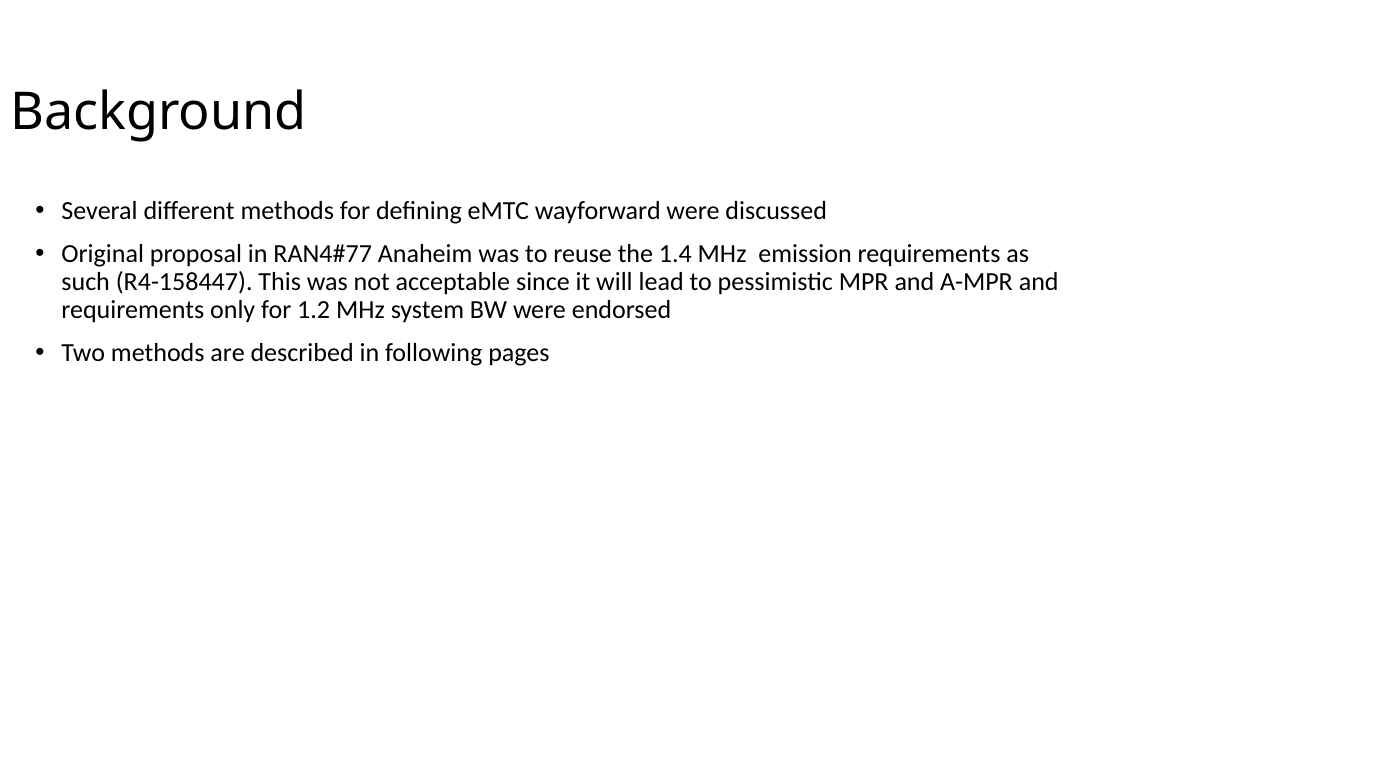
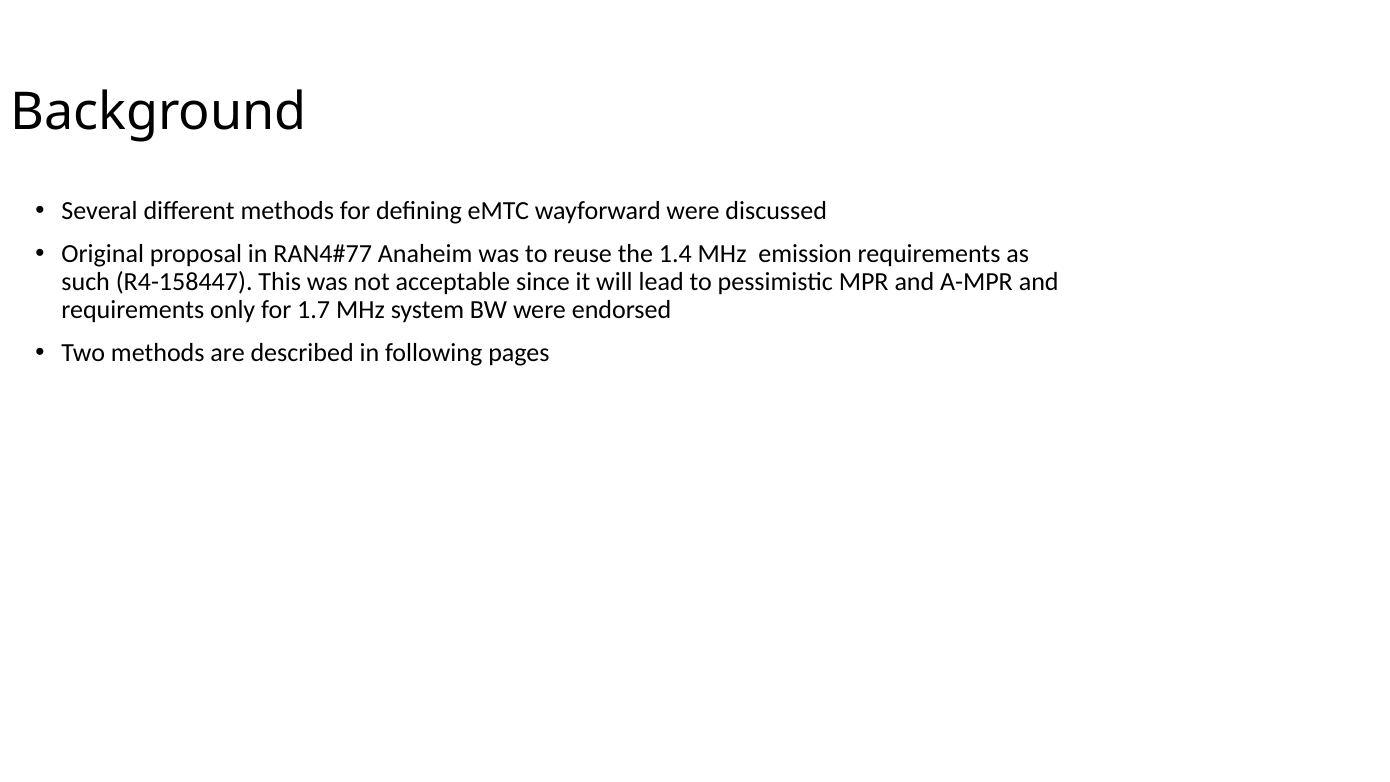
1.2: 1.2 -> 1.7
